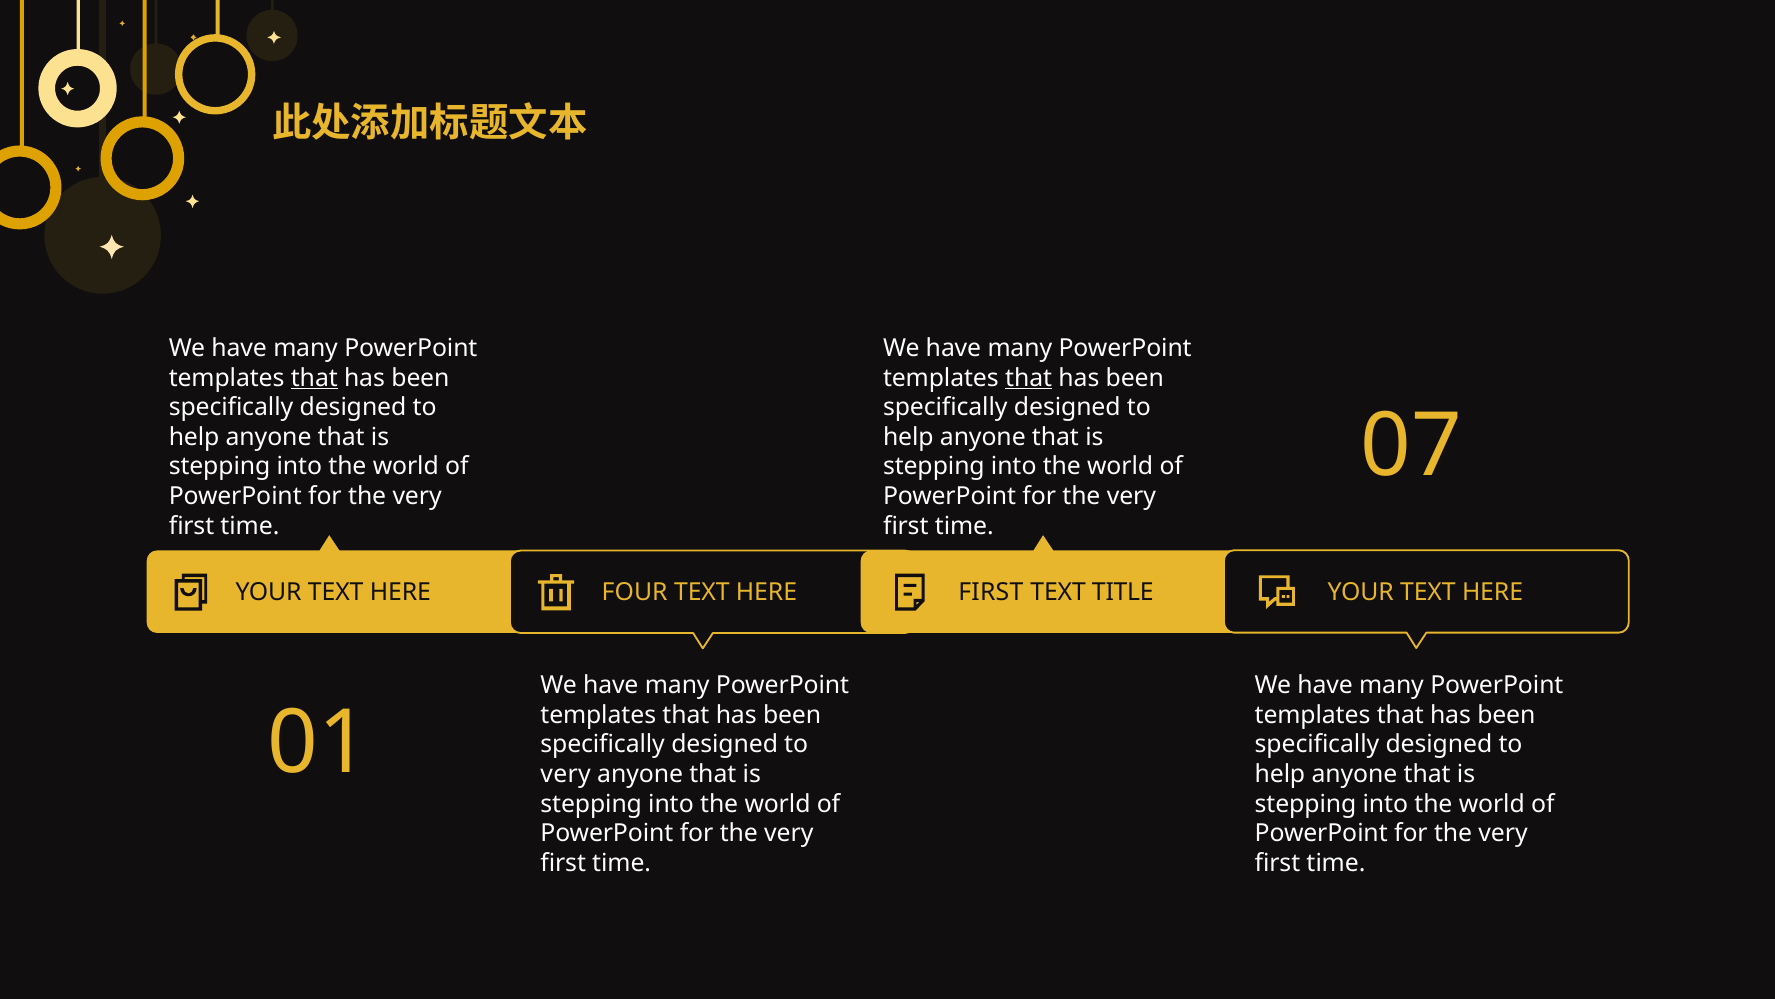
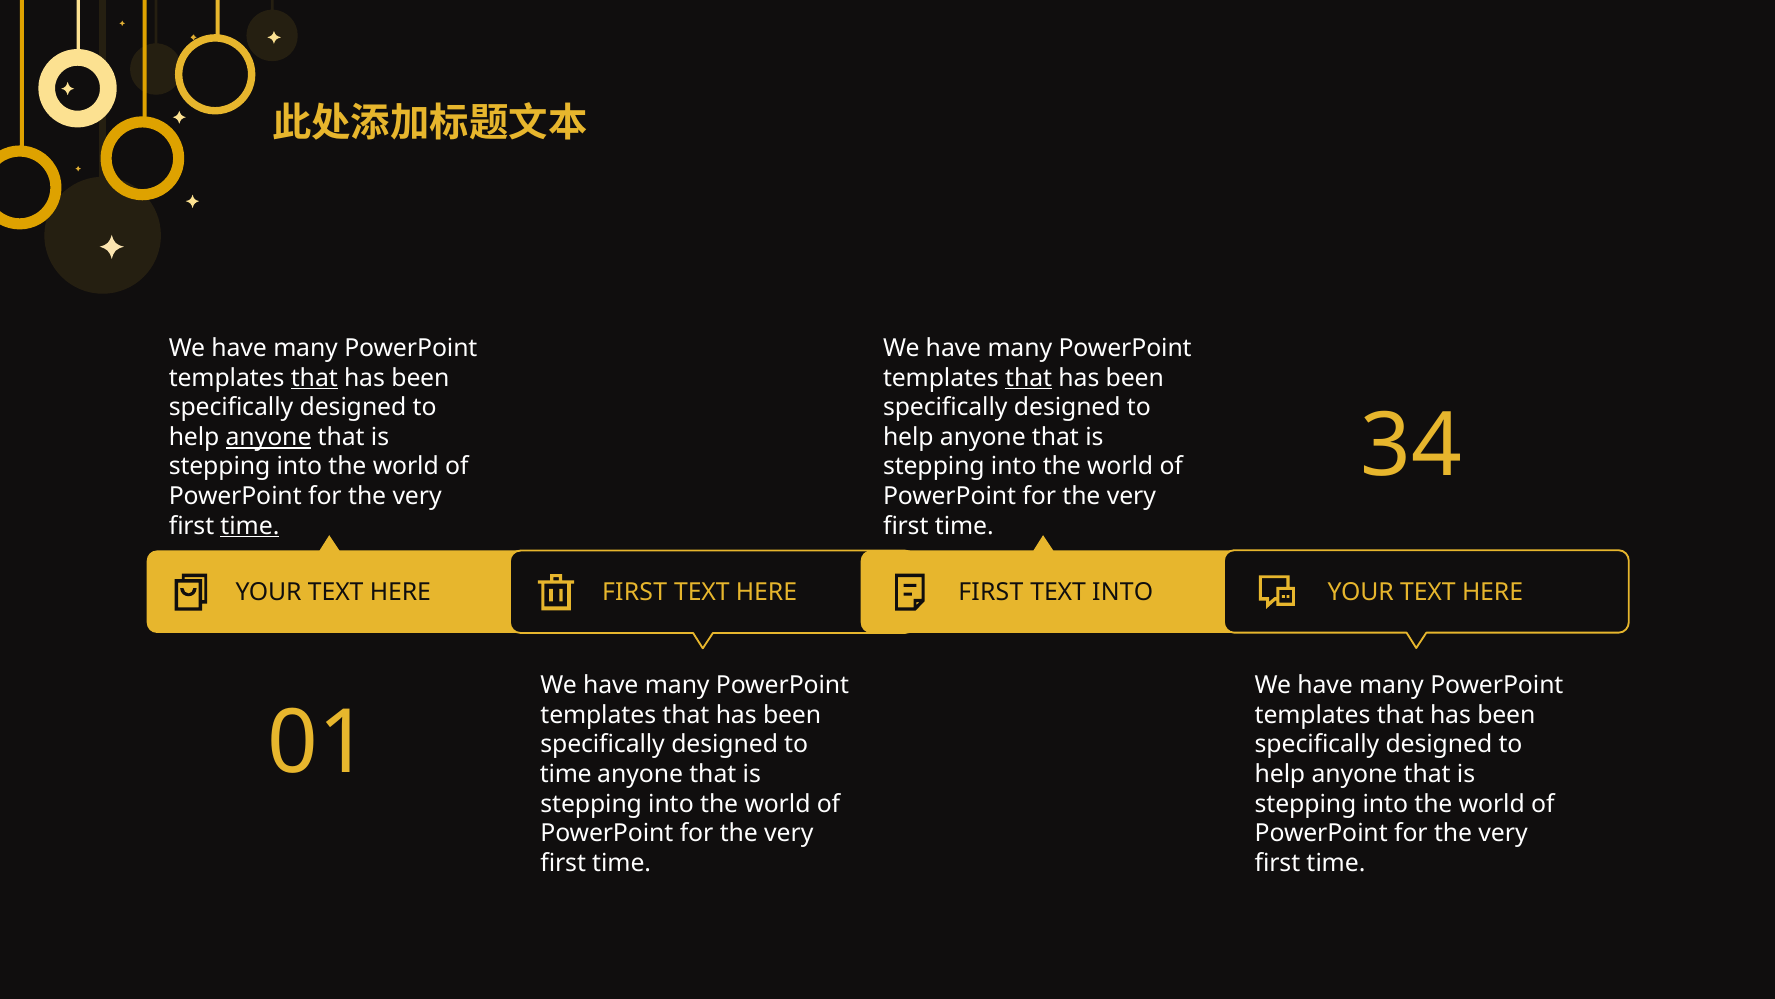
07: 07 -> 34
anyone at (269, 437) underline: none -> present
time at (250, 526) underline: none -> present
YOUR TEXT HERE FOUR: FOUR -> FIRST
TEXT TITLE: TITLE -> INTO
very at (566, 774): very -> time
